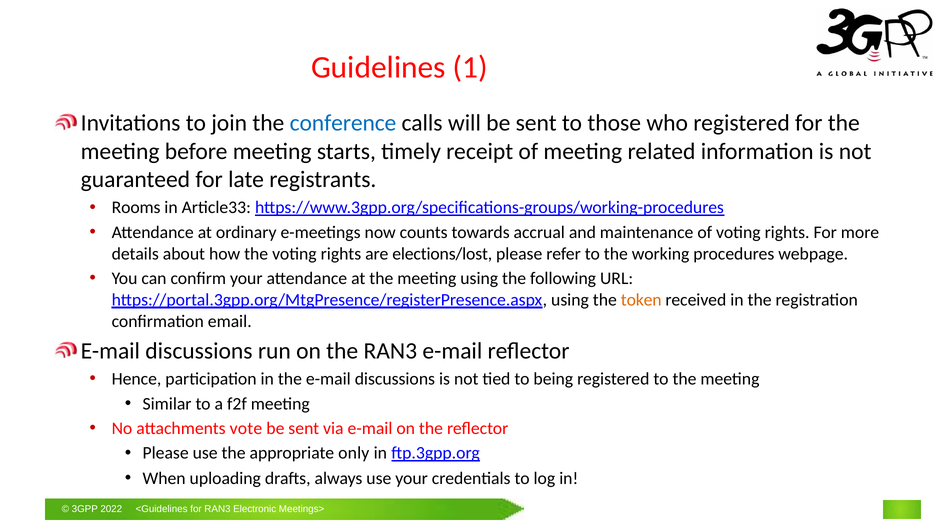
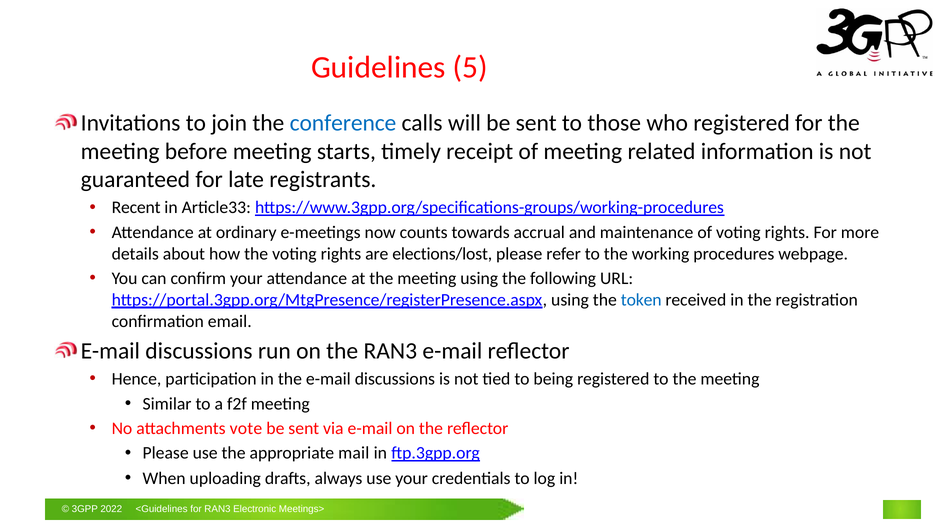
1: 1 -> 5
Rooms: Rooms -> Recent
token colour: orange -> blue
only: only -> mail
